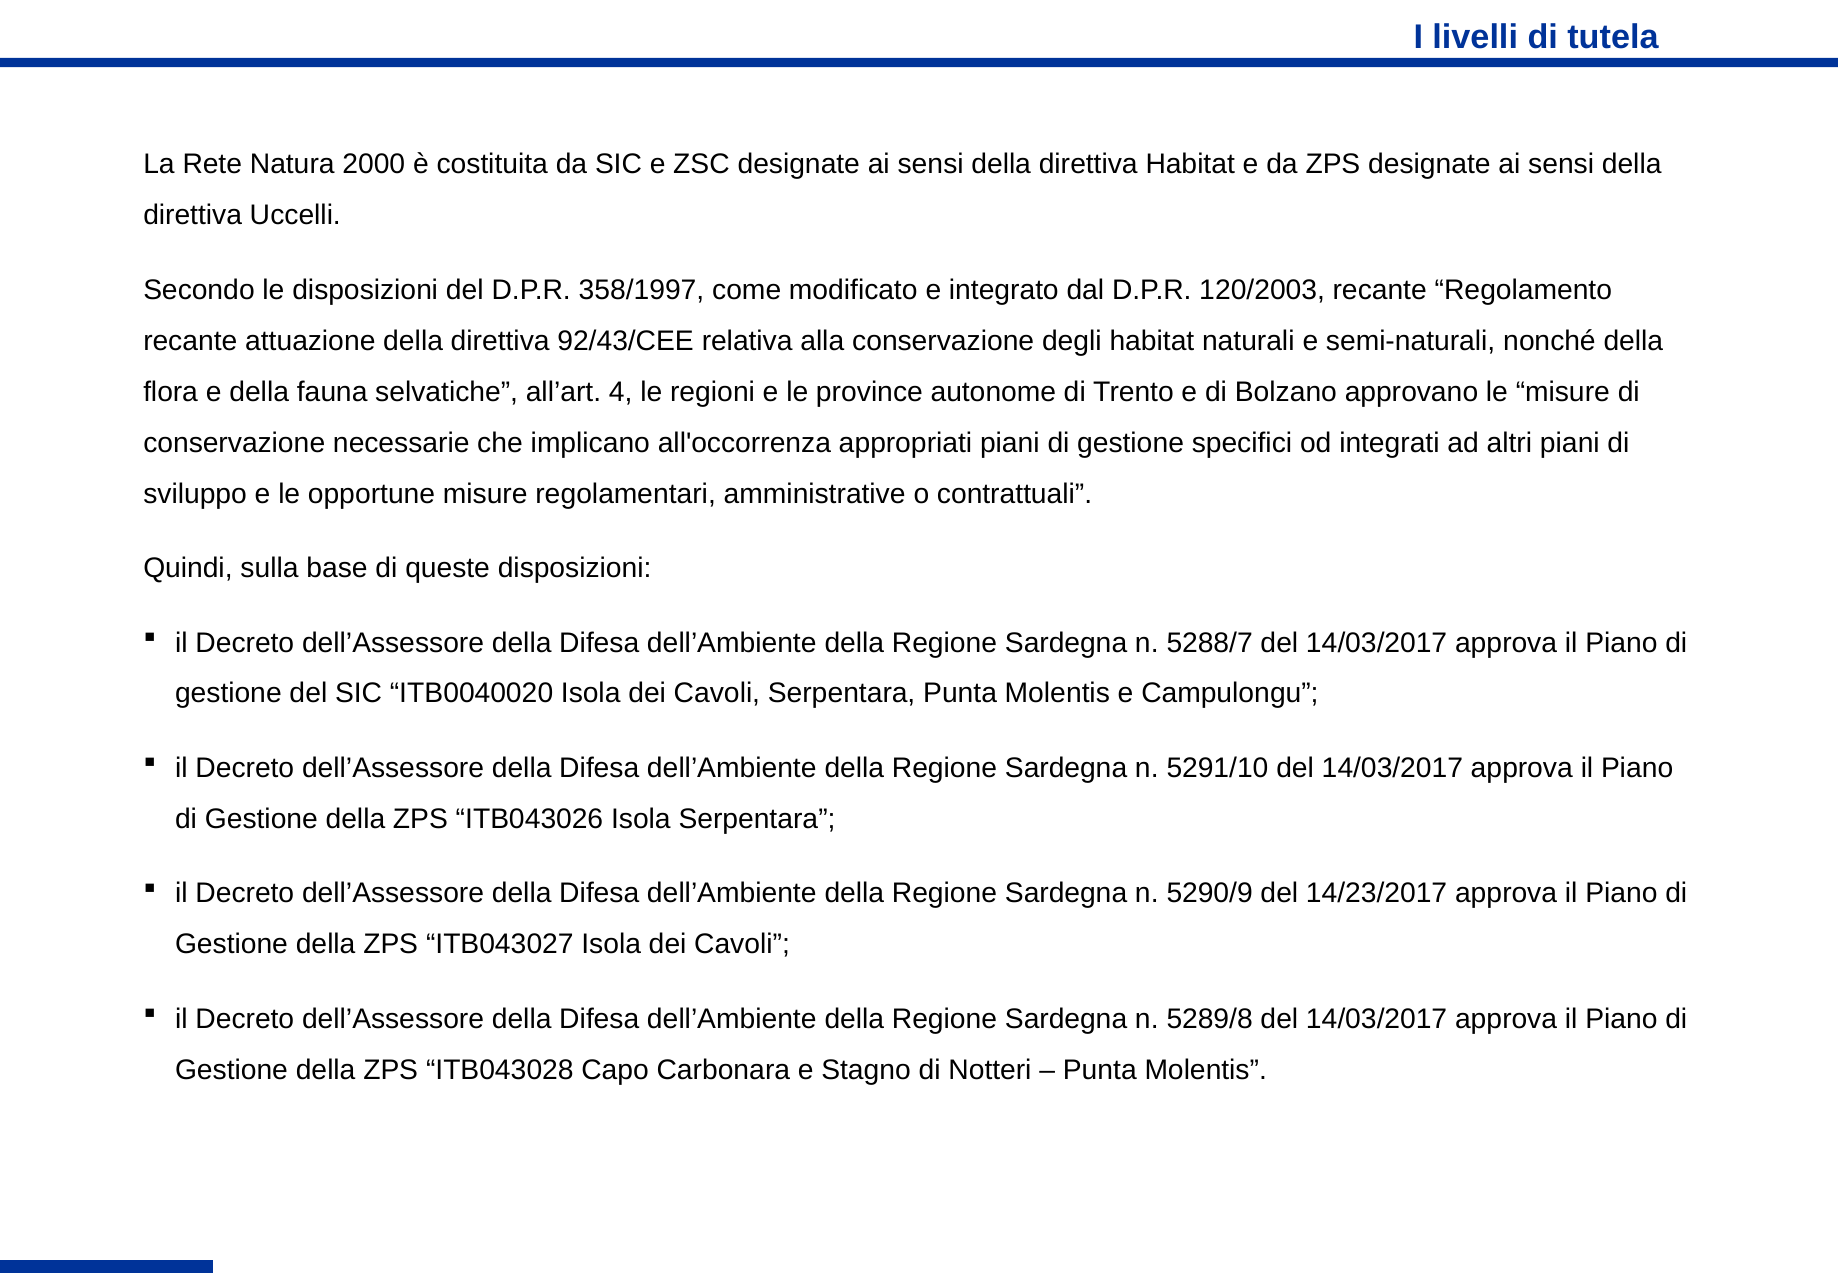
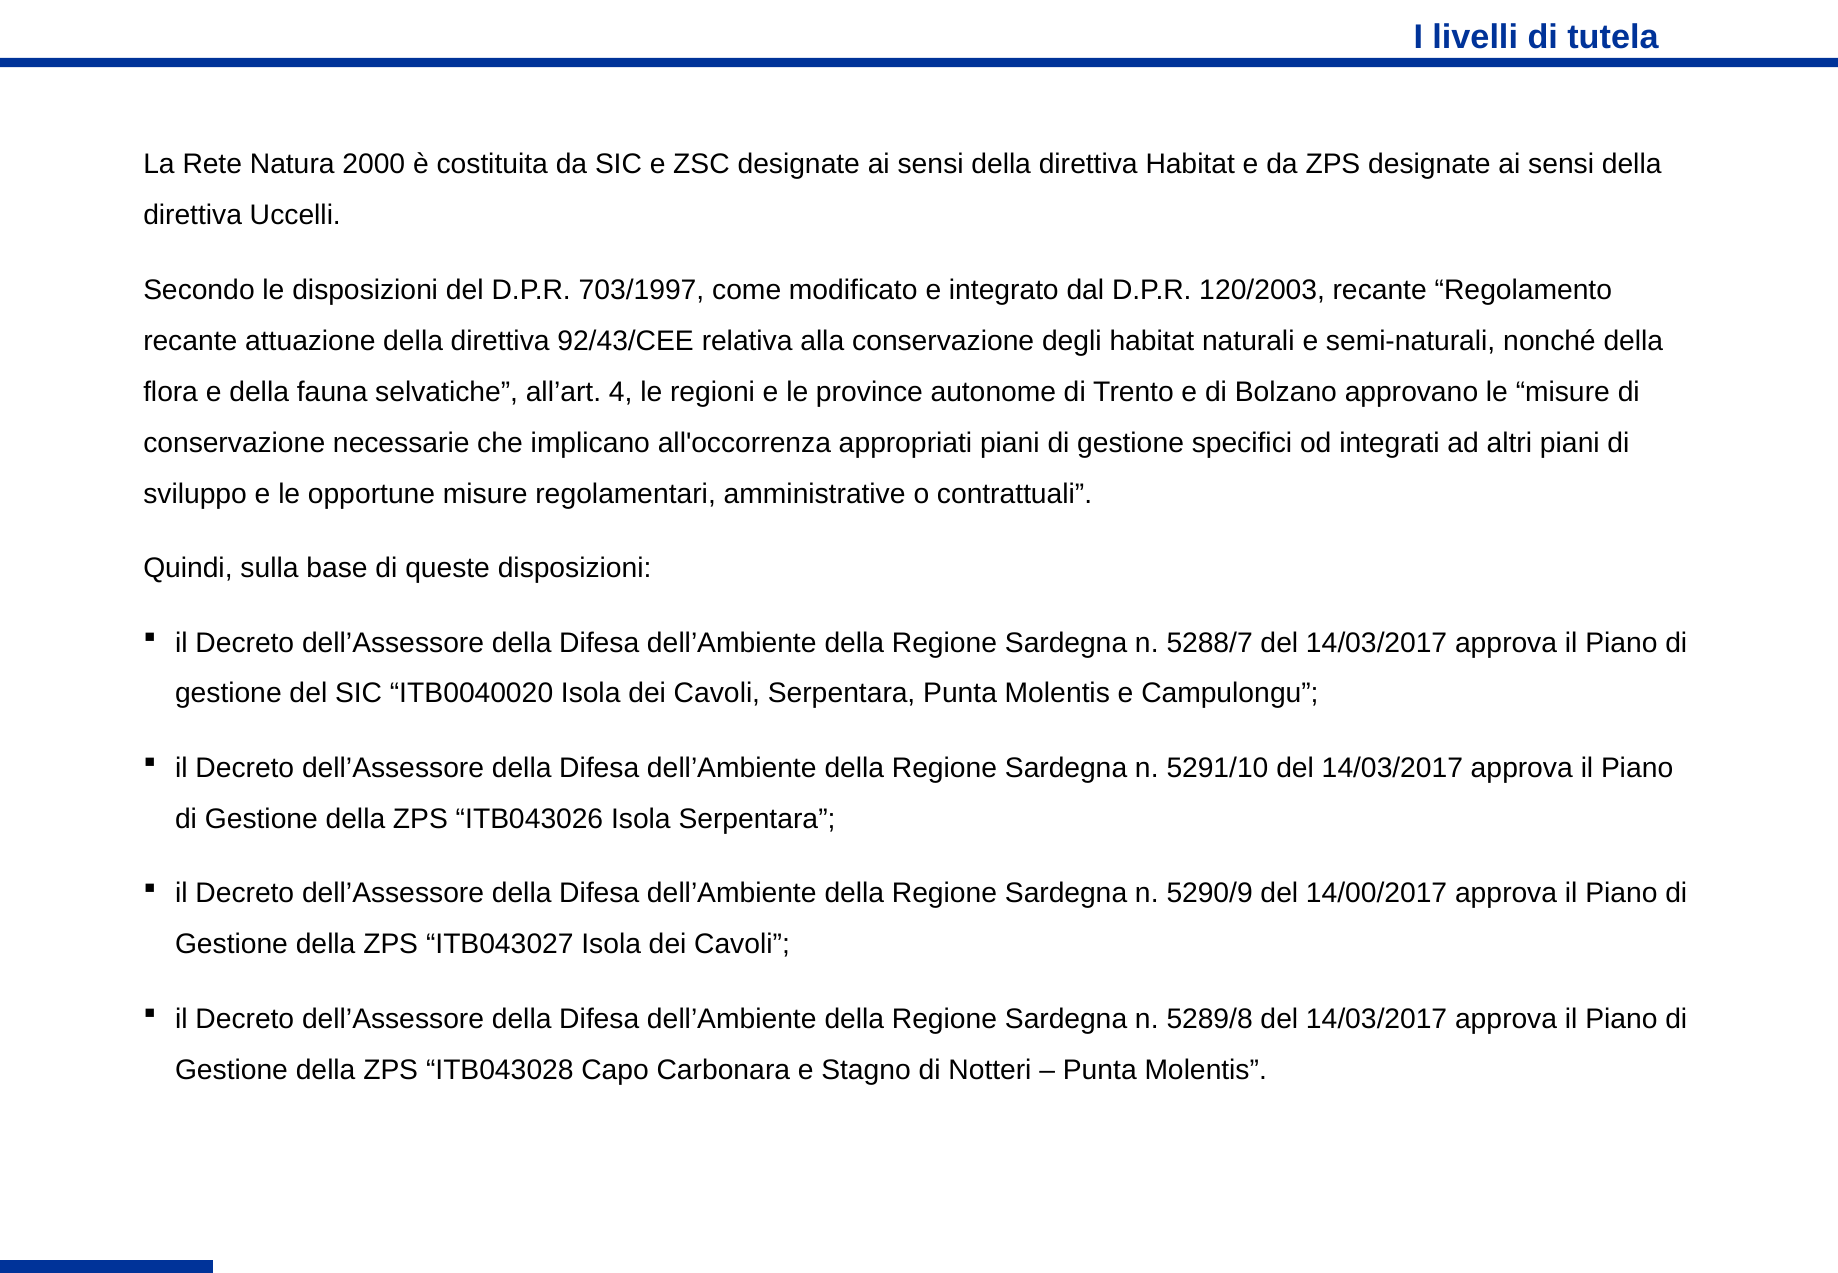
358/1997: 358/1997 -> 703/1997
14/23/2017: 14/23/2017 -> 14/00/2017
